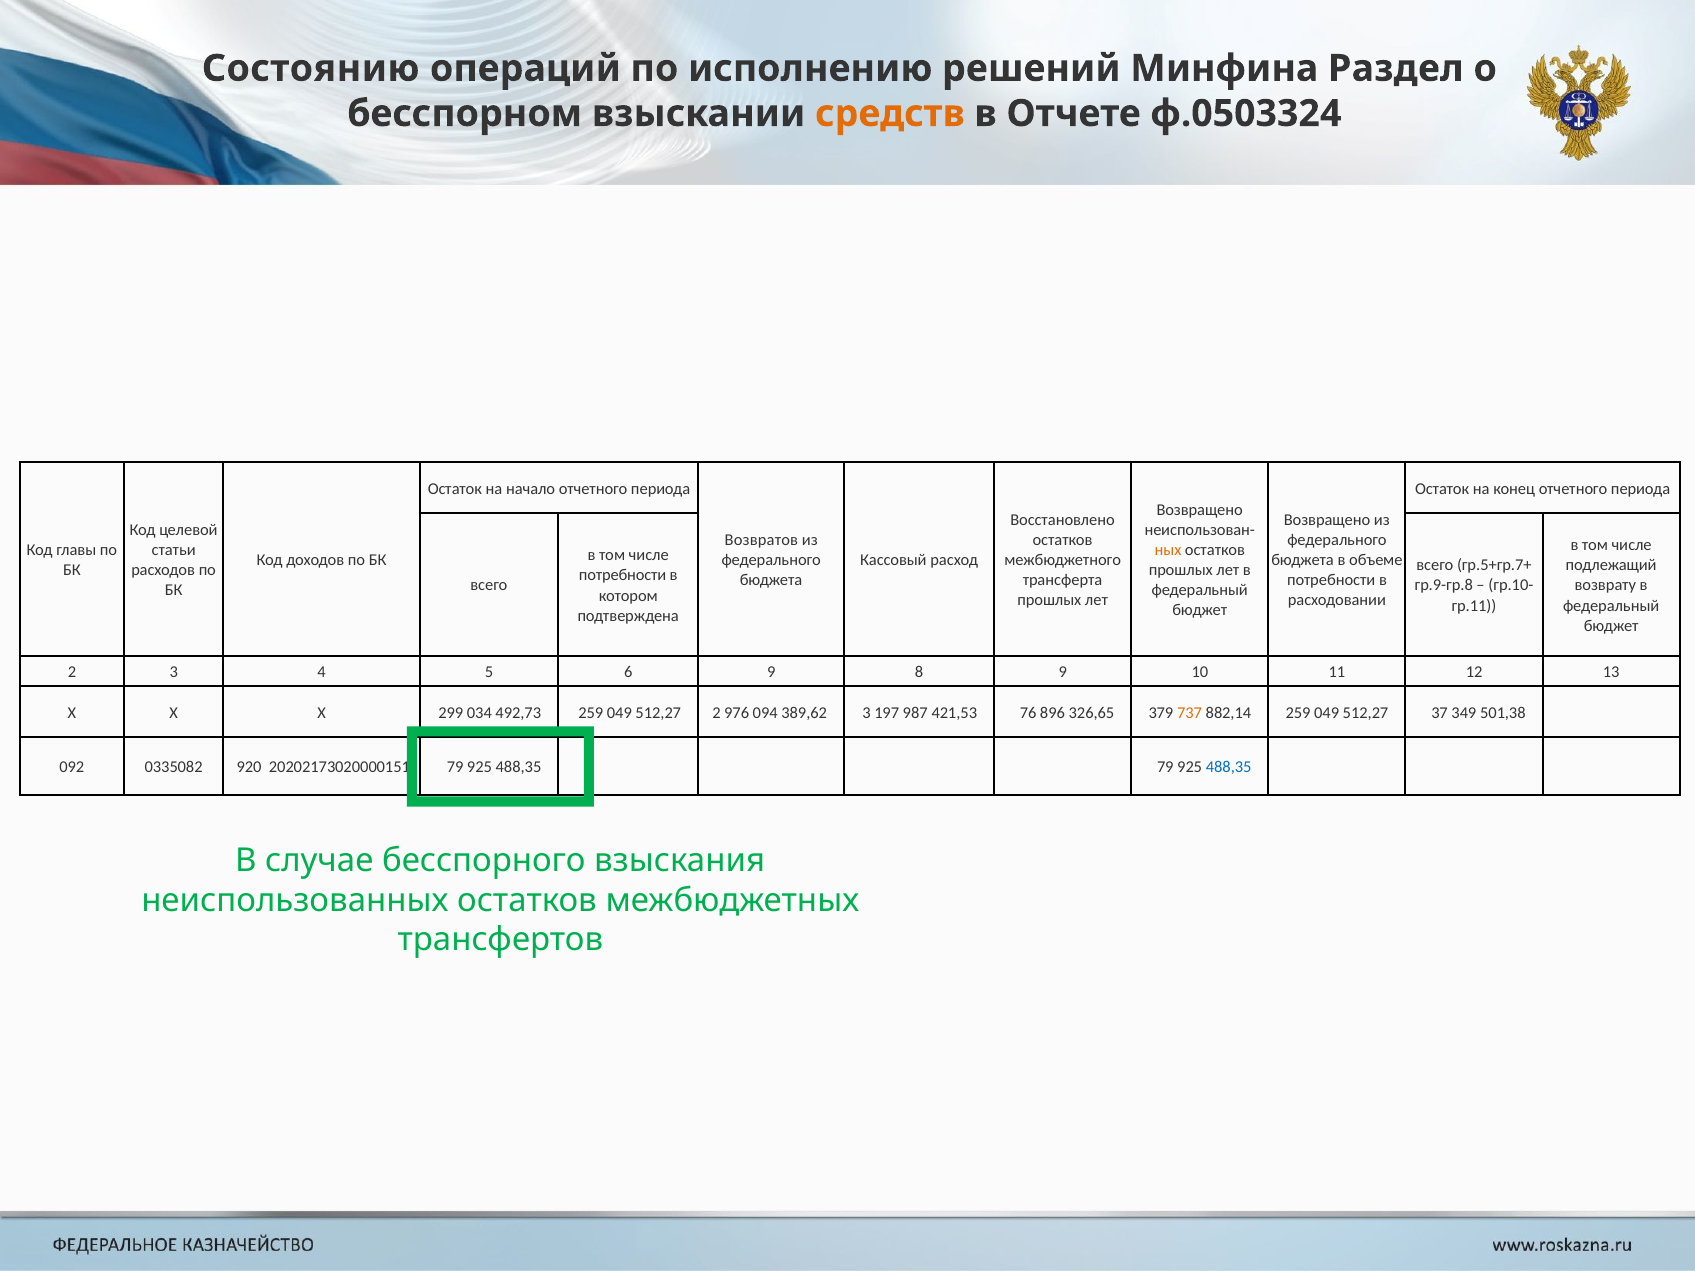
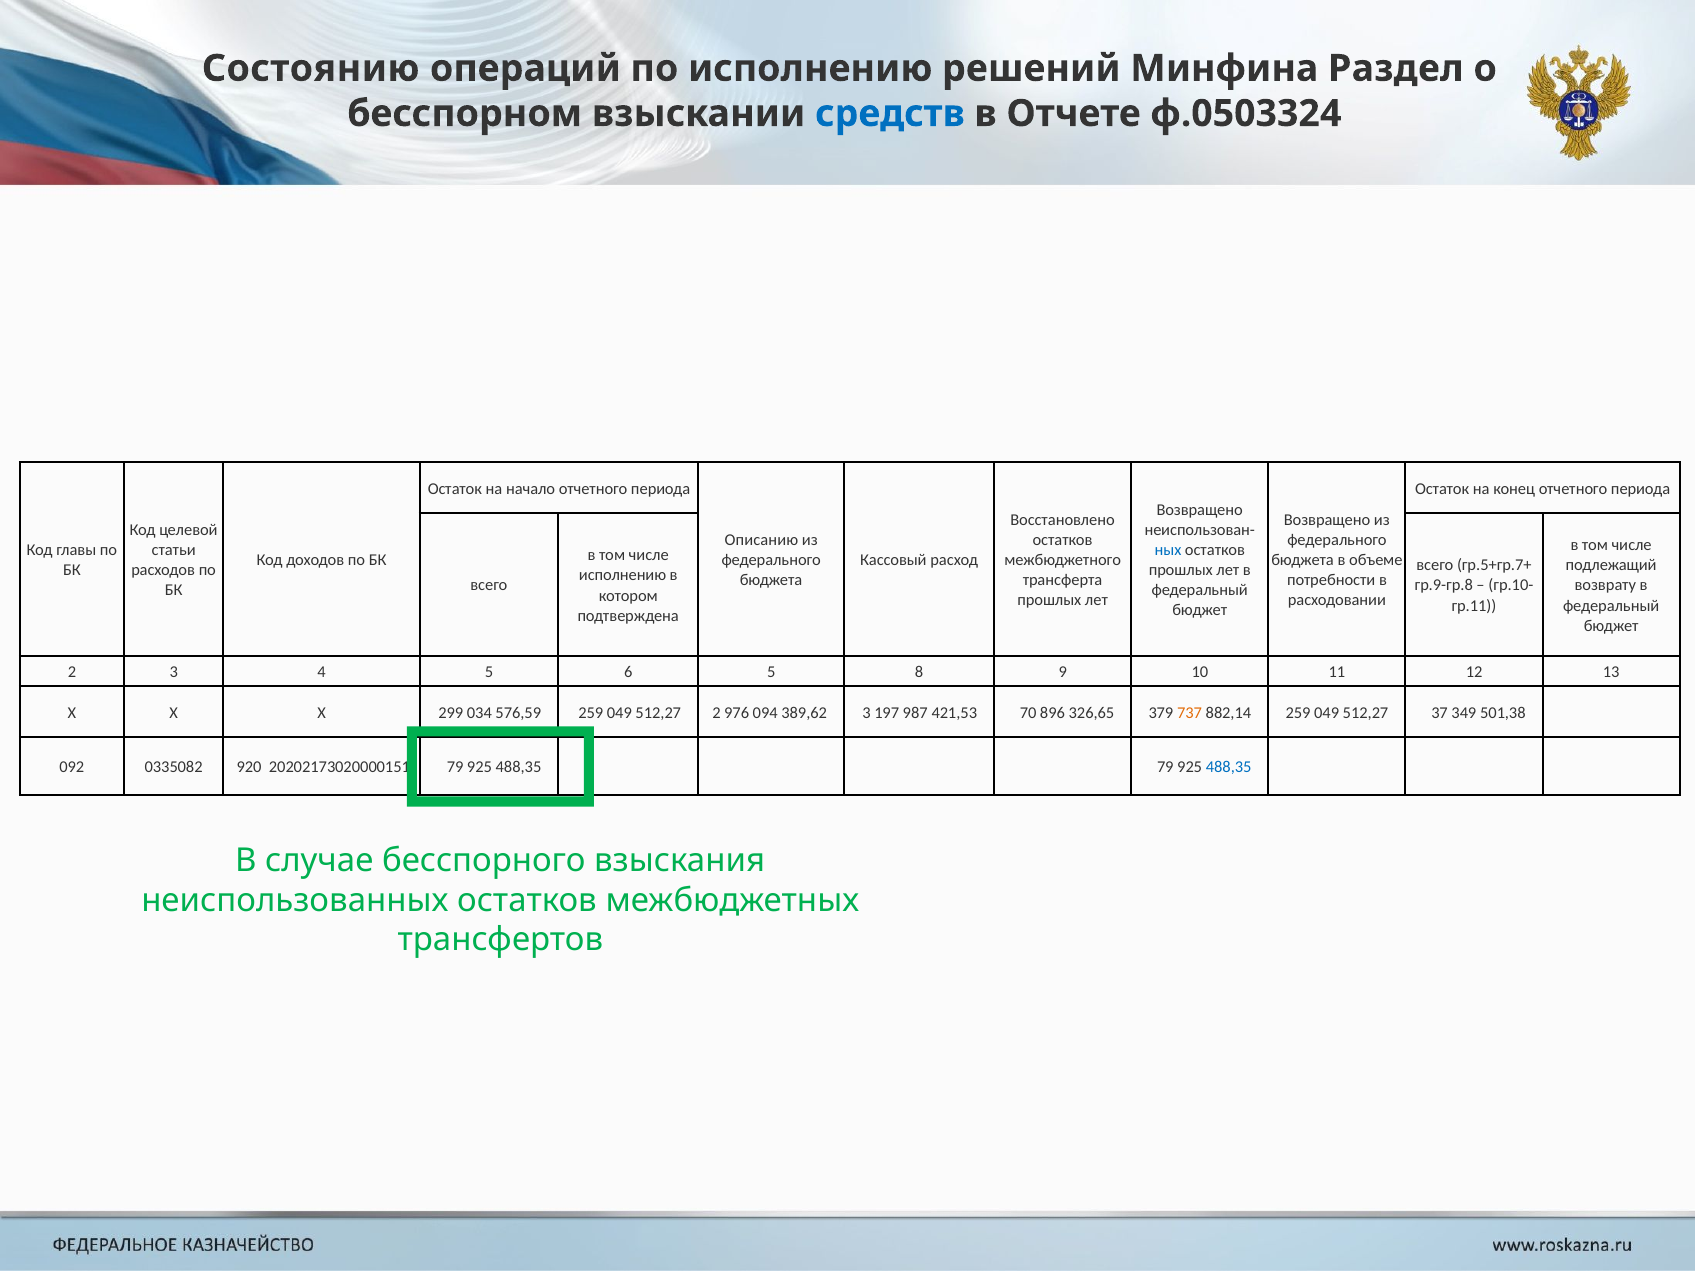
средств colour: orange -> blue
Возвратов: Возвратов -> Описанию
ных colour: orange -> blue
потребности at (623, 576): потребности -> исполнению
6 9: 9 -> 5
492,73: 492,73 -> 576,59
76: 76 -> 70
